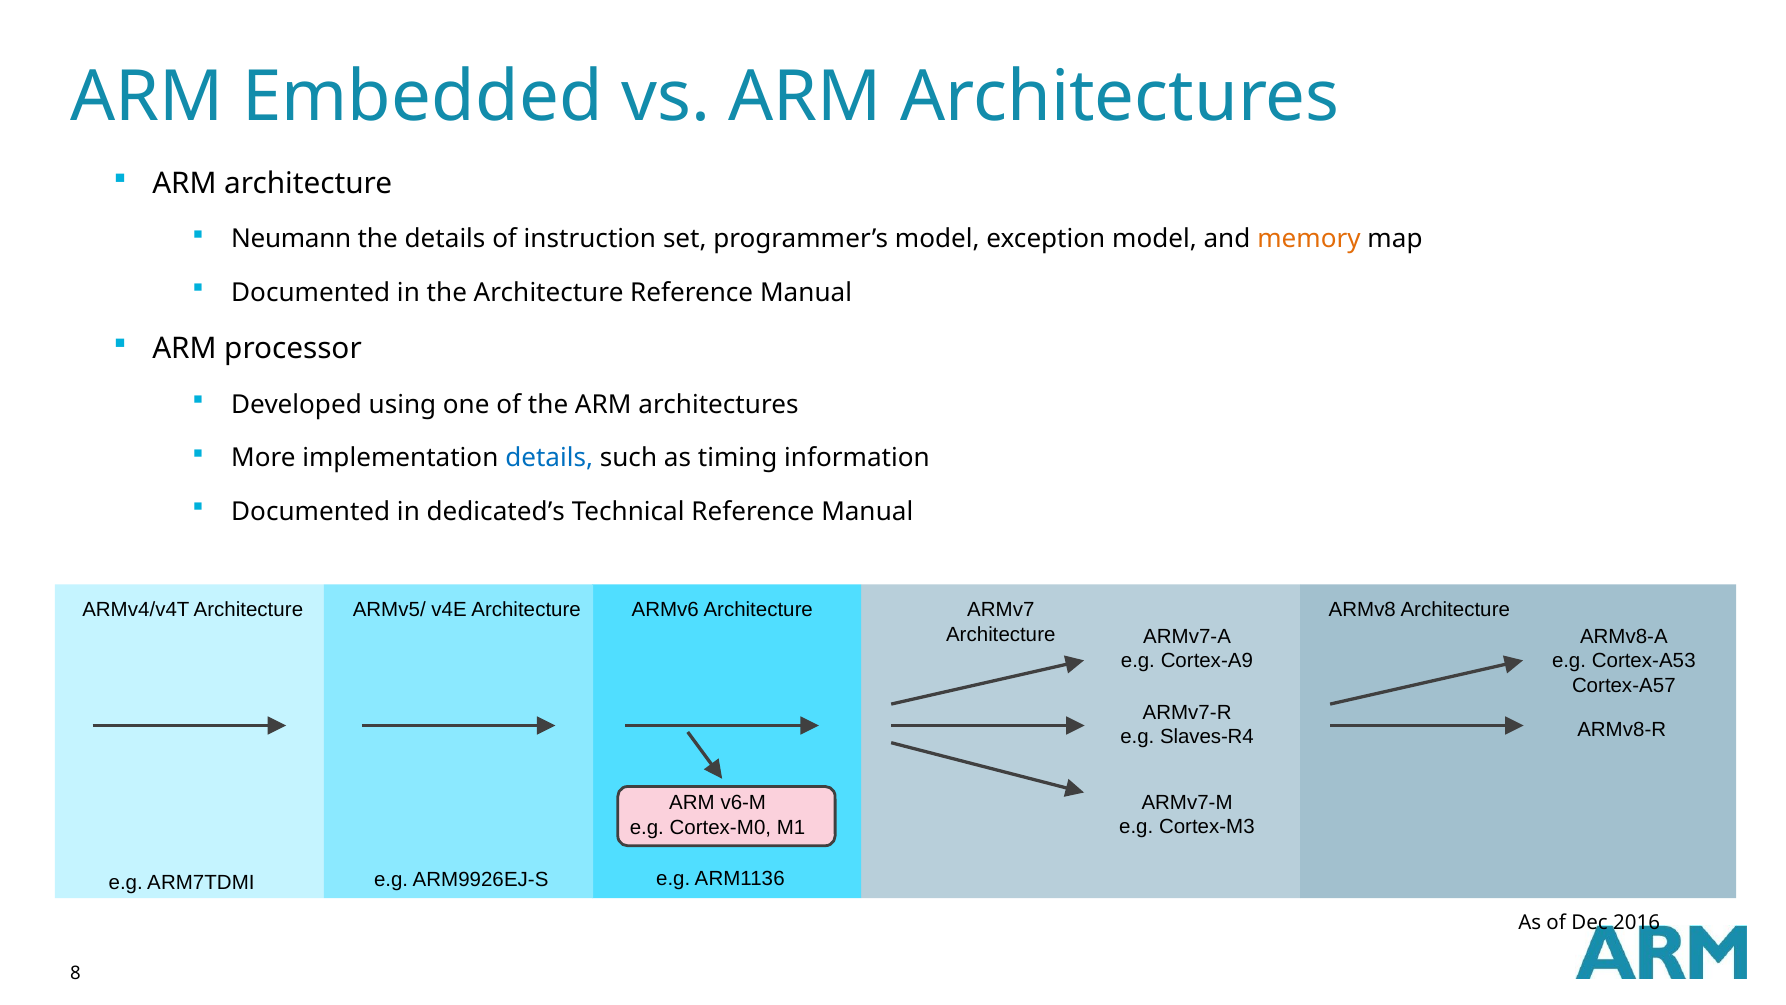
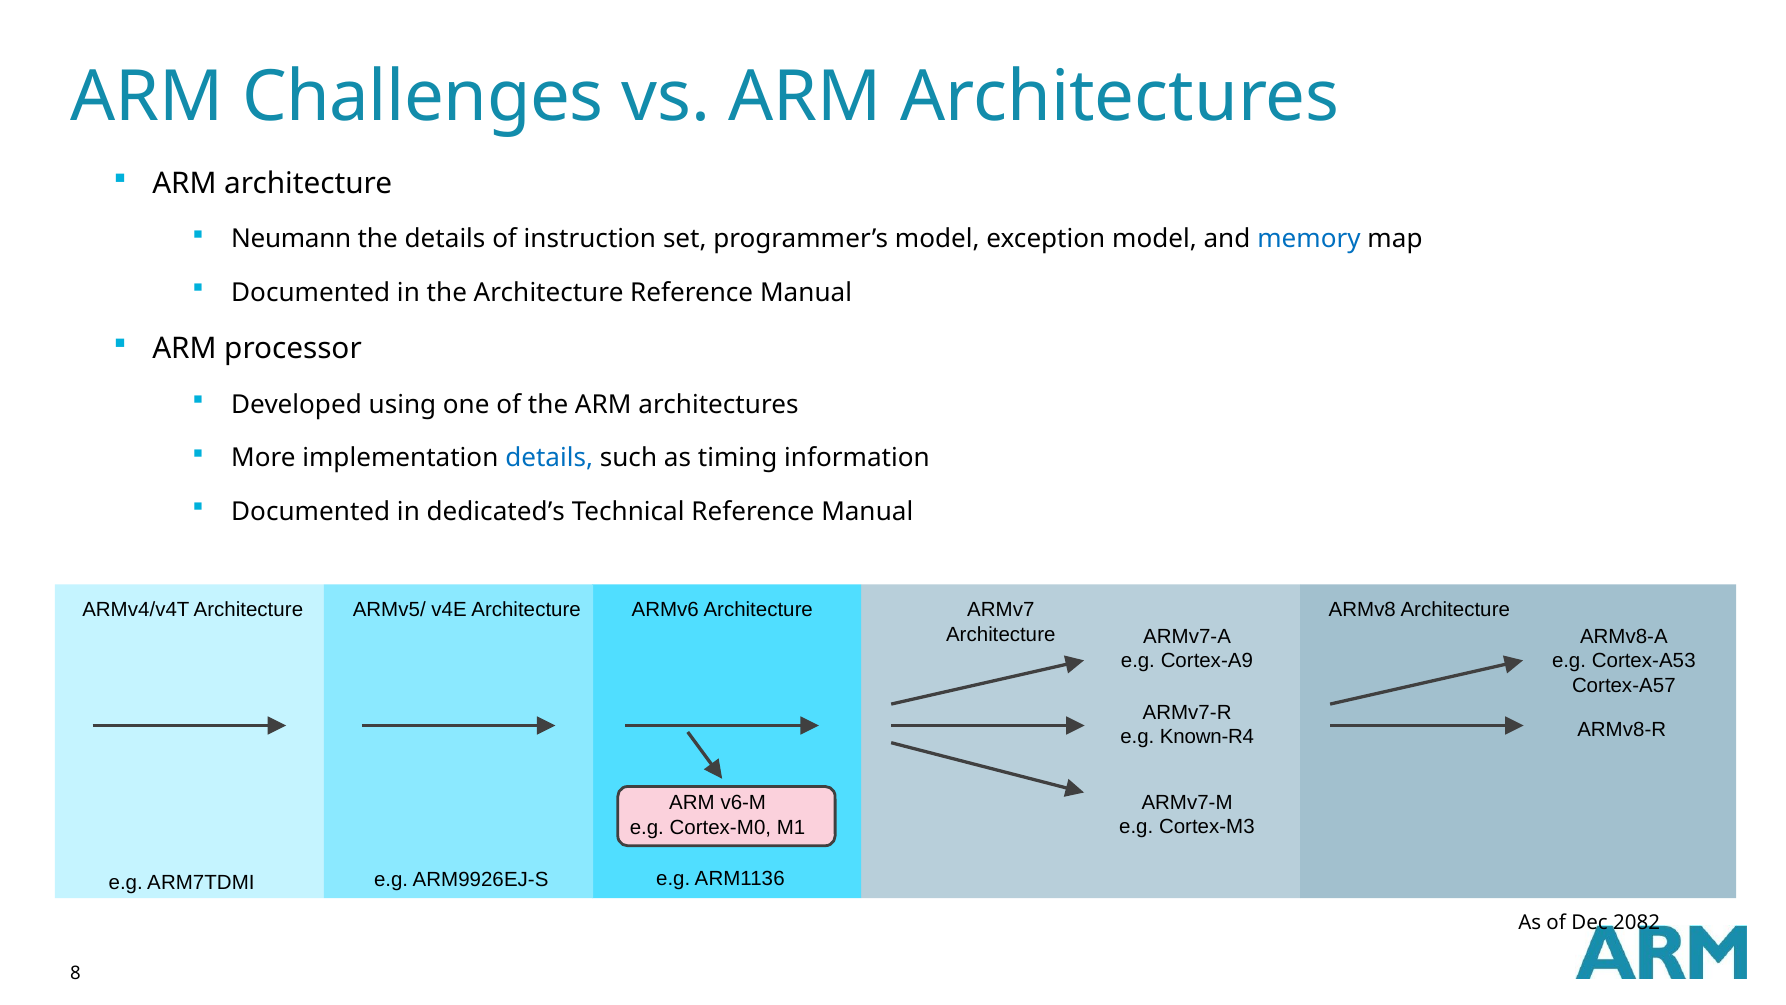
Embedded: Embedded -> Challenges
memory colour: orange -> blue
Slaves-R4: Slaves-R4 -> Known-R4
2016: 2016 -> 2082
